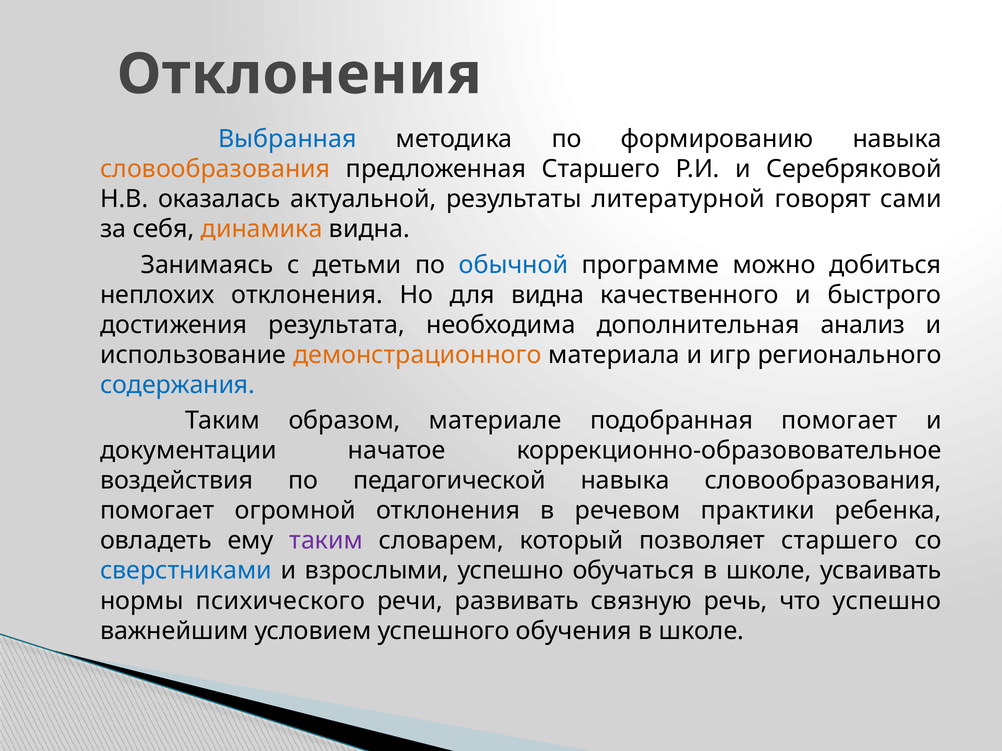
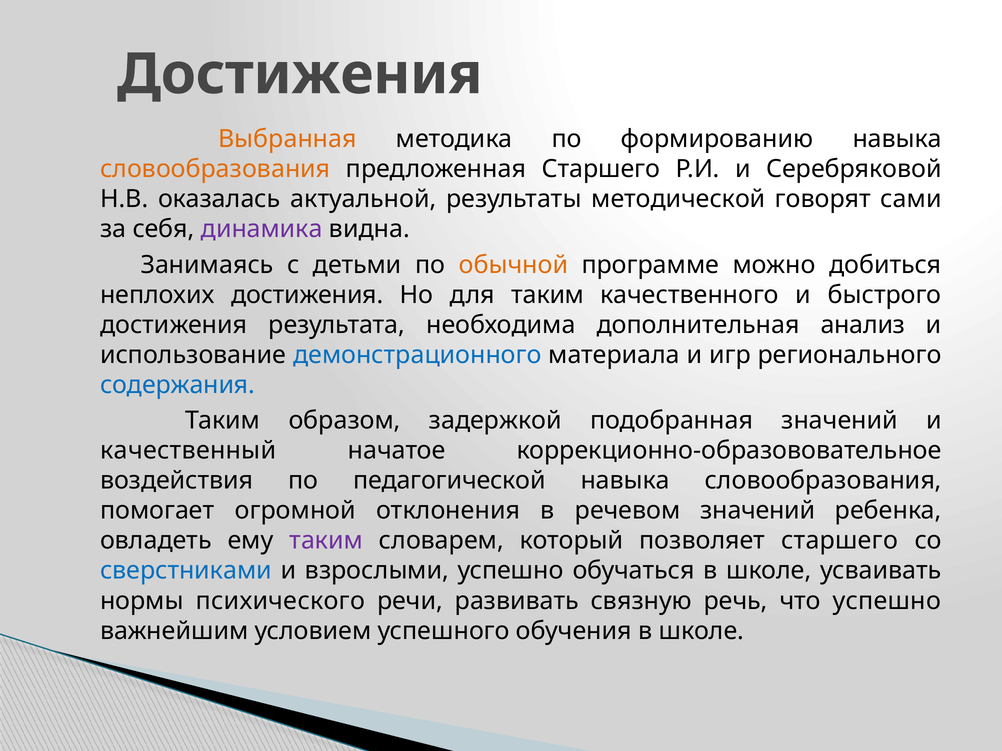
Отклонения at (299, 74): Отклонения -> Достижения
Выбранная colour: blue -> orange
литературной: литературной -> методической
динамика colour: orange -> purple
обычной colour: blue -> orange
неплохих отклонения: отклонения -> достижения
для видна: видна -> таким
демонстрационного colour: orange -> blue
материале: материале -> задержкой
подобранная помогает: помогает -> значений
документации: документации -> качественный
речевом практики: практики -> значений
